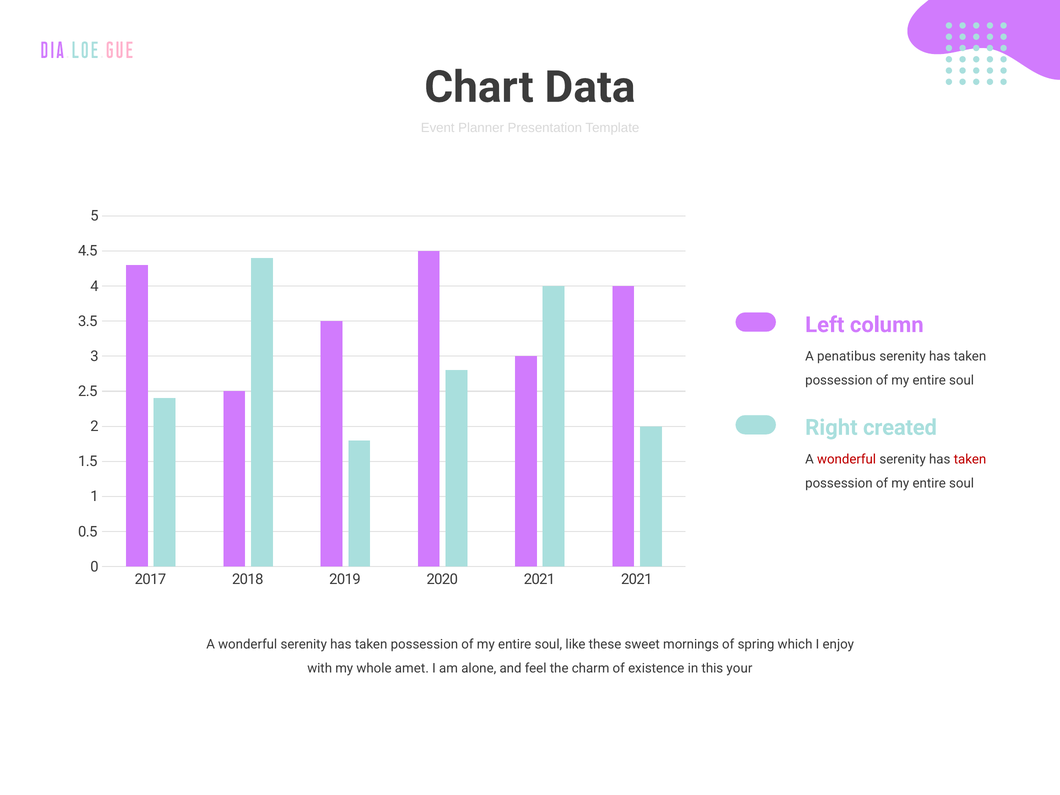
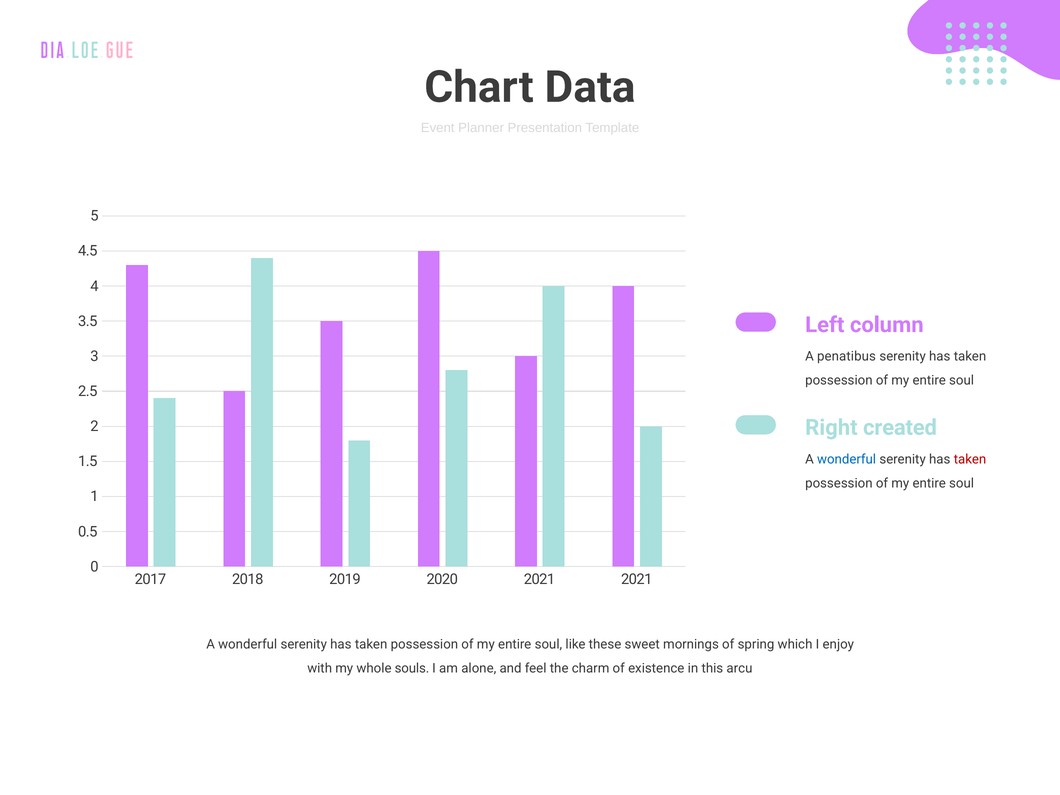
wonderful at (847, 459) colour: red -> blue
amet: amet -> souls
your: your -> arcu
